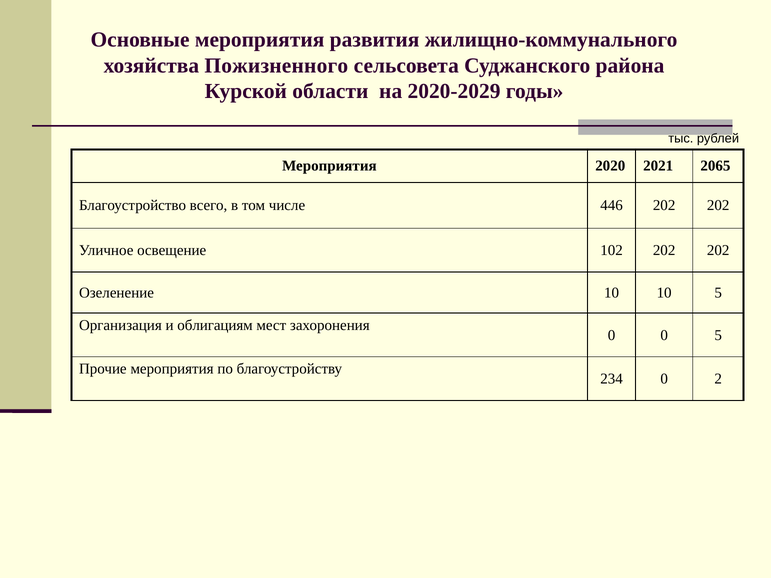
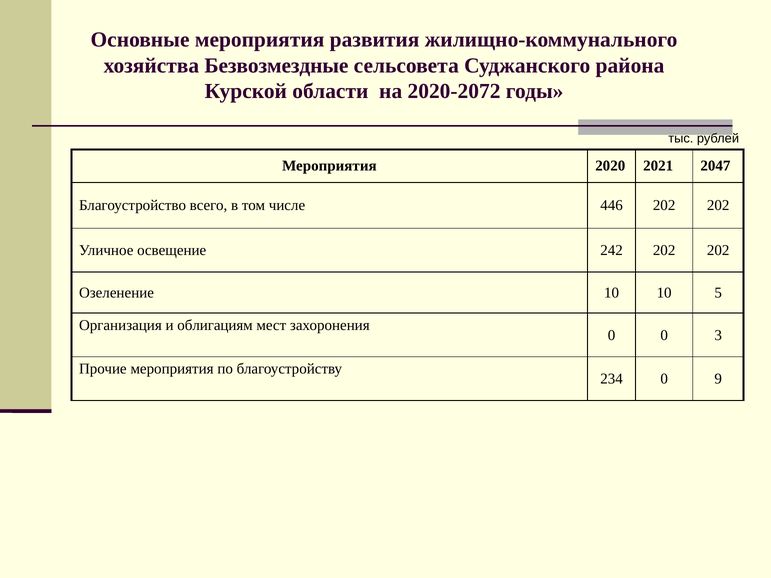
Пожизненного: Пожизненного -> Безвозмездные
2020-2029: 2020-2029 -> 2020-2072
2065: 2065 -> 2047
102: 102 -> 242
0 5: 5 -> 3
2: 2 -> 9
